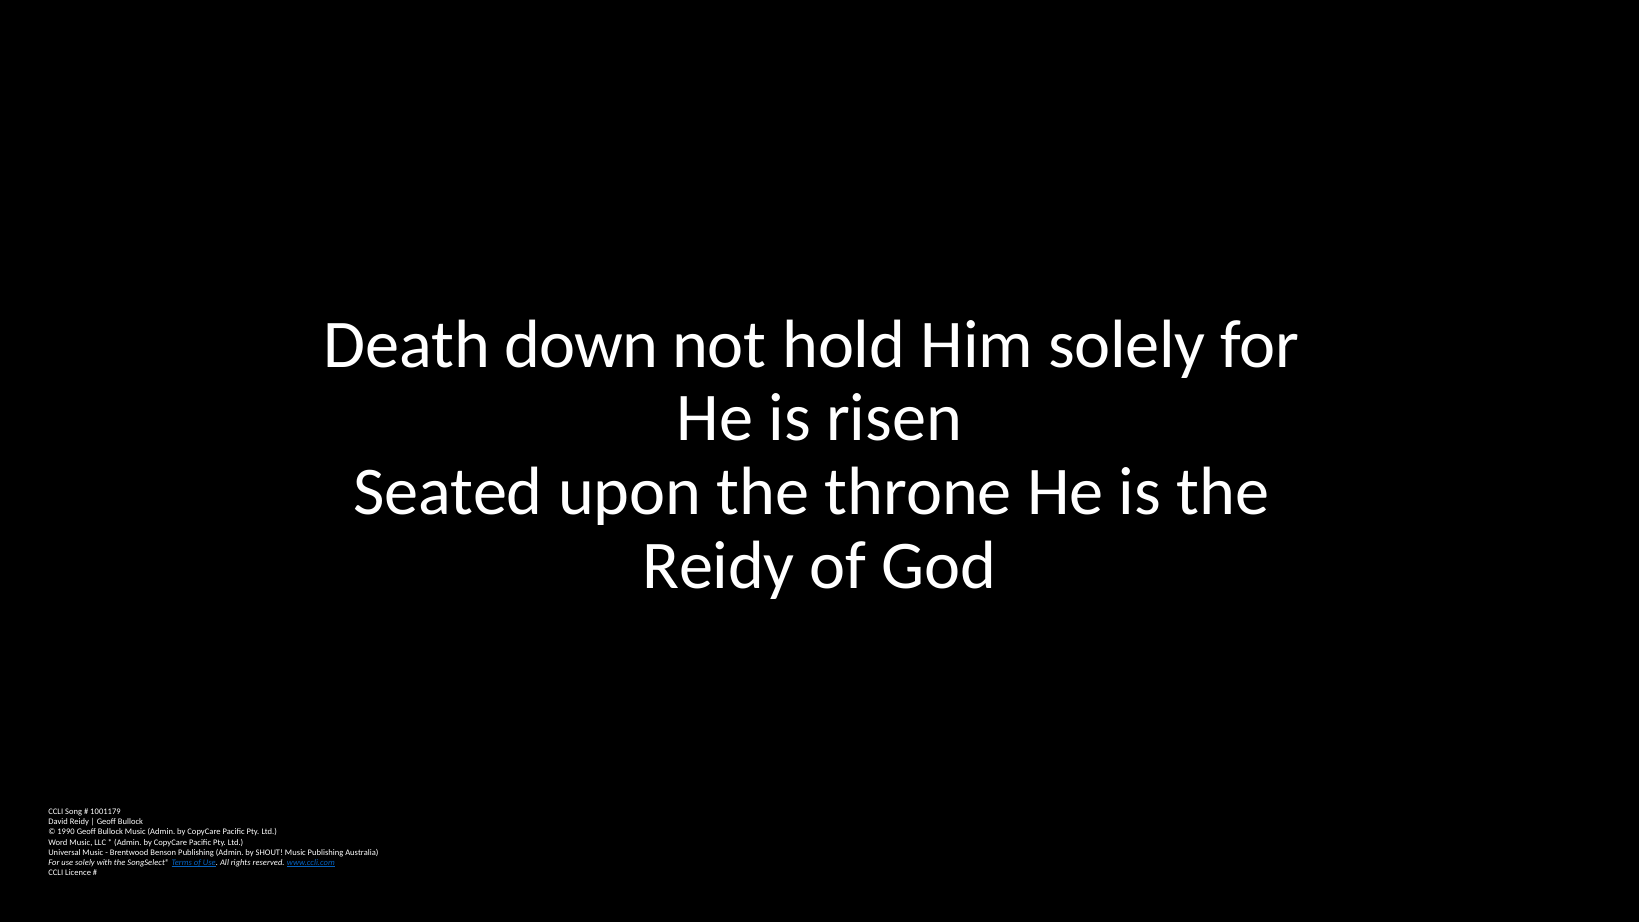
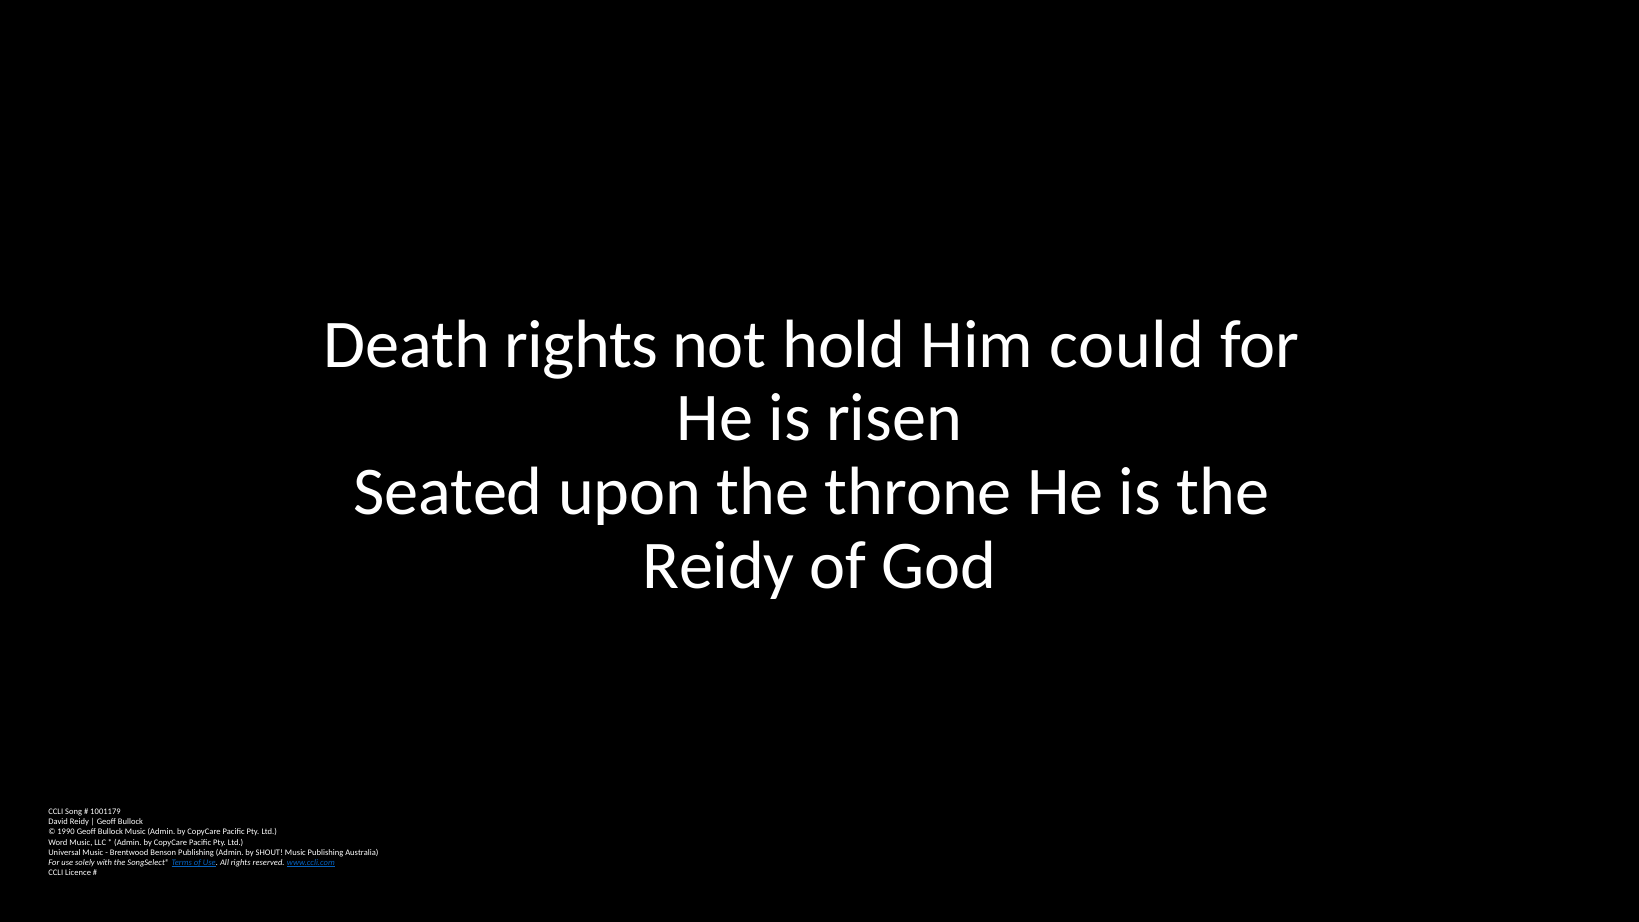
Death down: down -> rights
Him solely: solely -> could
